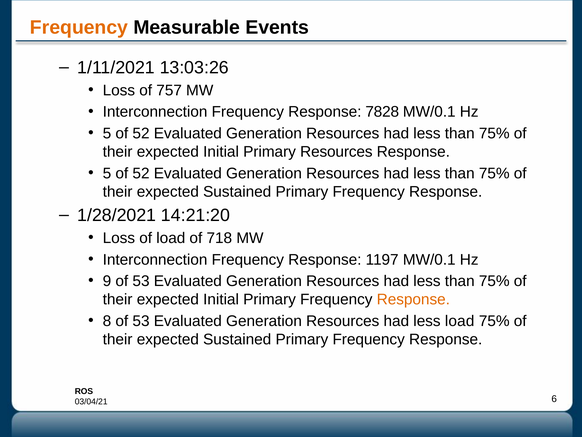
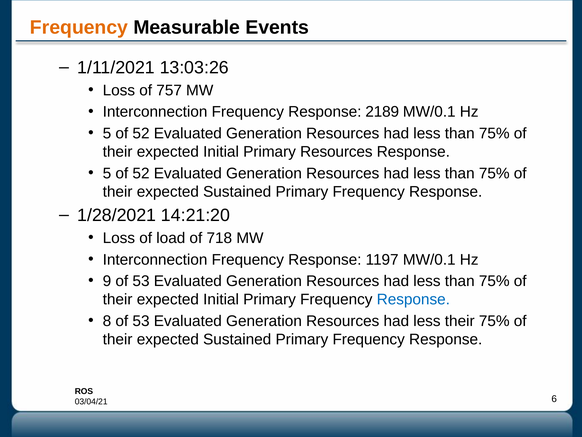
7828: 7828 -> 2189
Response at (413, 299) colour: orange -> blue
less load: load -> their
